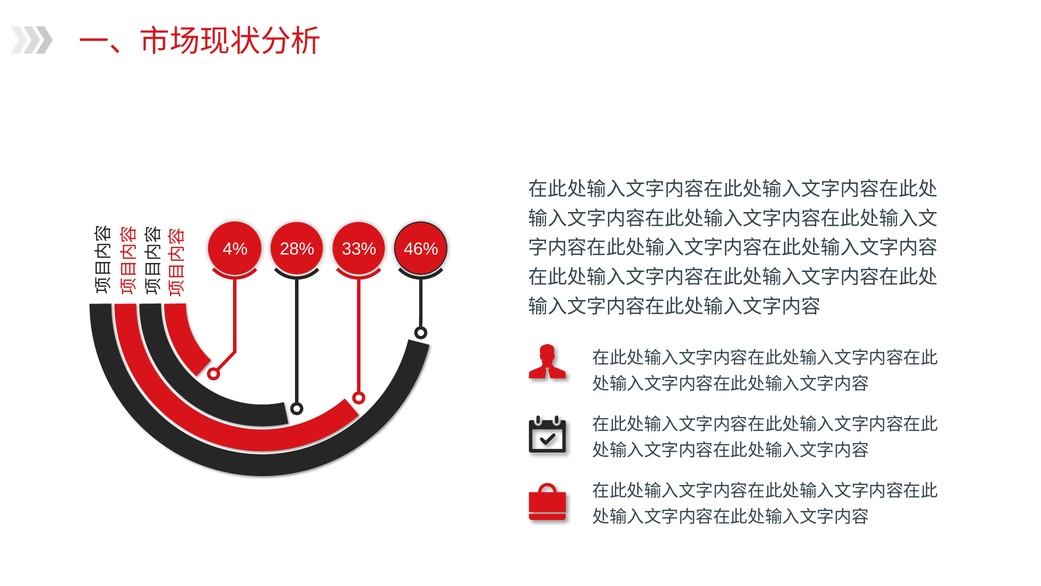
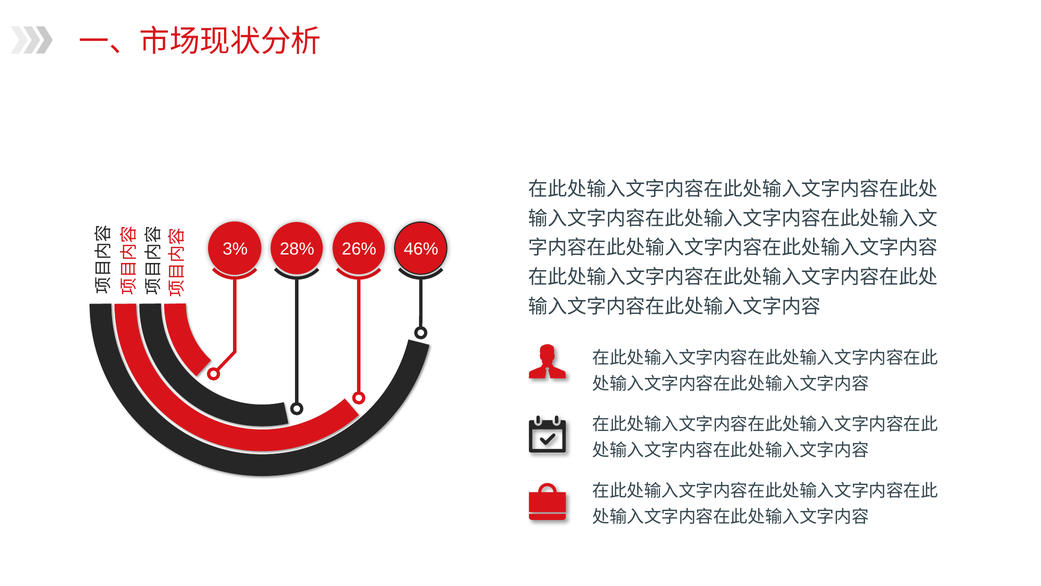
4%: 4% -> 3%
33%: 33% -> 26%
